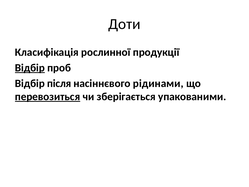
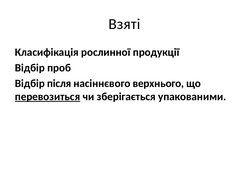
Доти: Доти -> Взяті
Відбір at (30, 68) underline: present -> none
рідинами: рідинами -> верхнього
